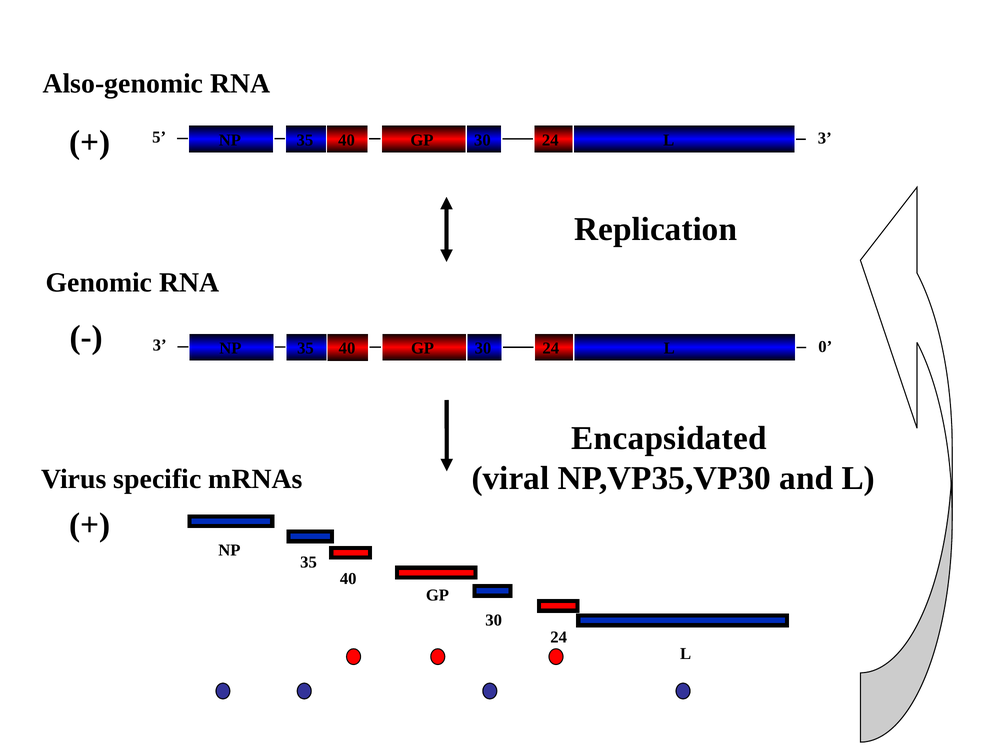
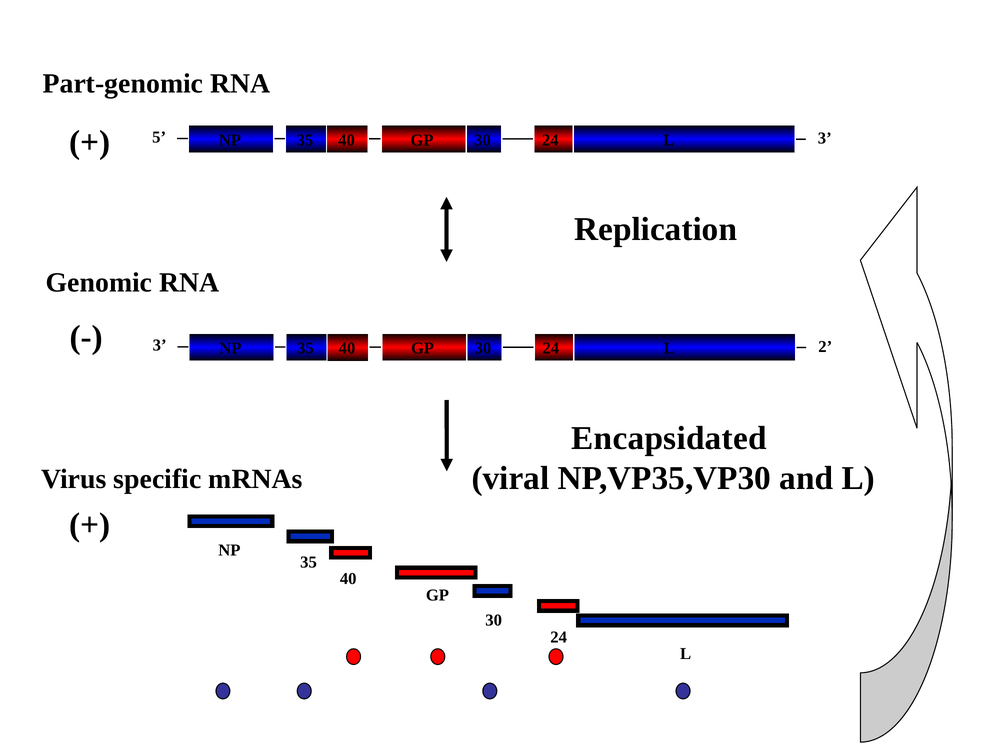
Also-genomic: Also-genomic -> Part-genomic
0: 0 -> 2
